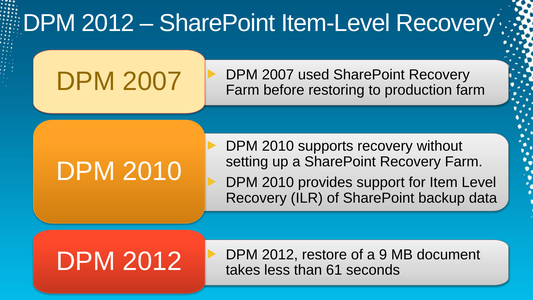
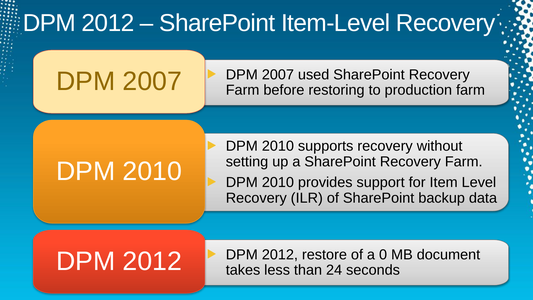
9: 9 -> 0
61: 61 -> 24
